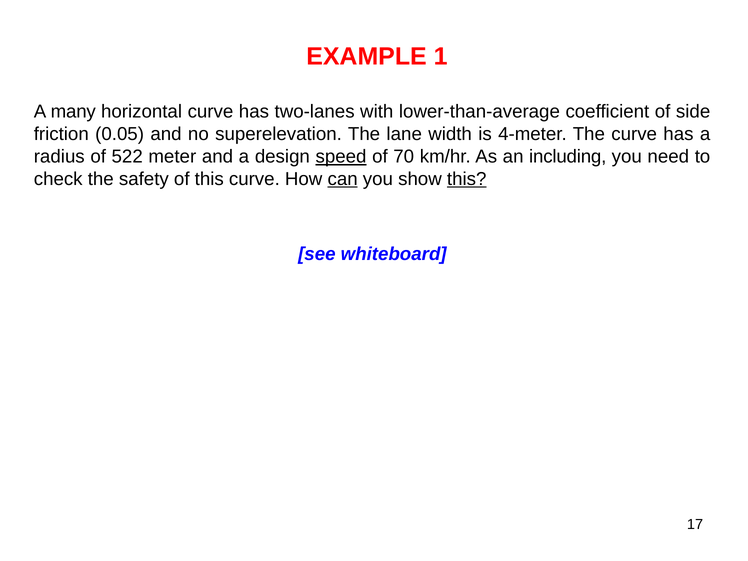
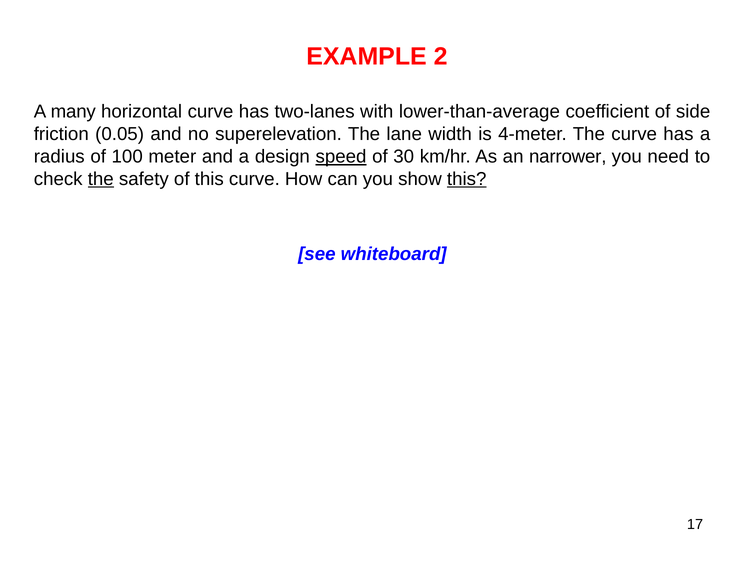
1: 1 -> 2
522: 522 -> 100
70: 70 -> 30
including: including -> narrower
the at (101, 179) underline: none -> present
can underline: present -> none
